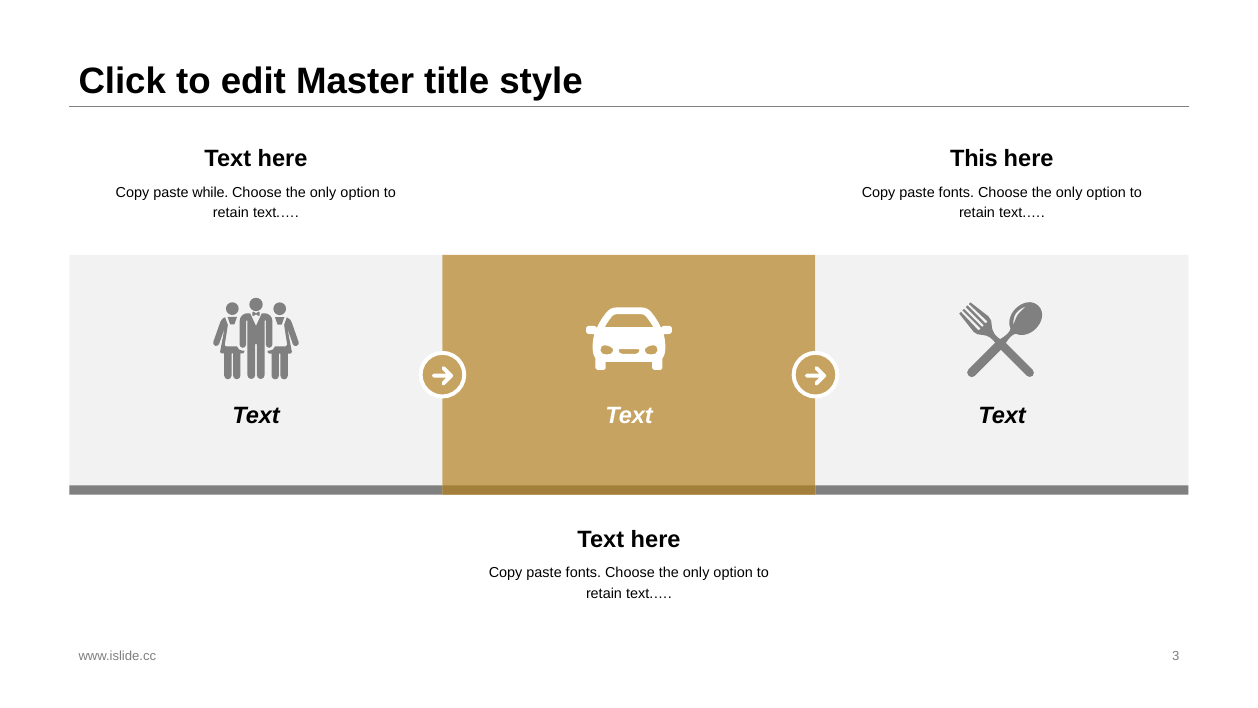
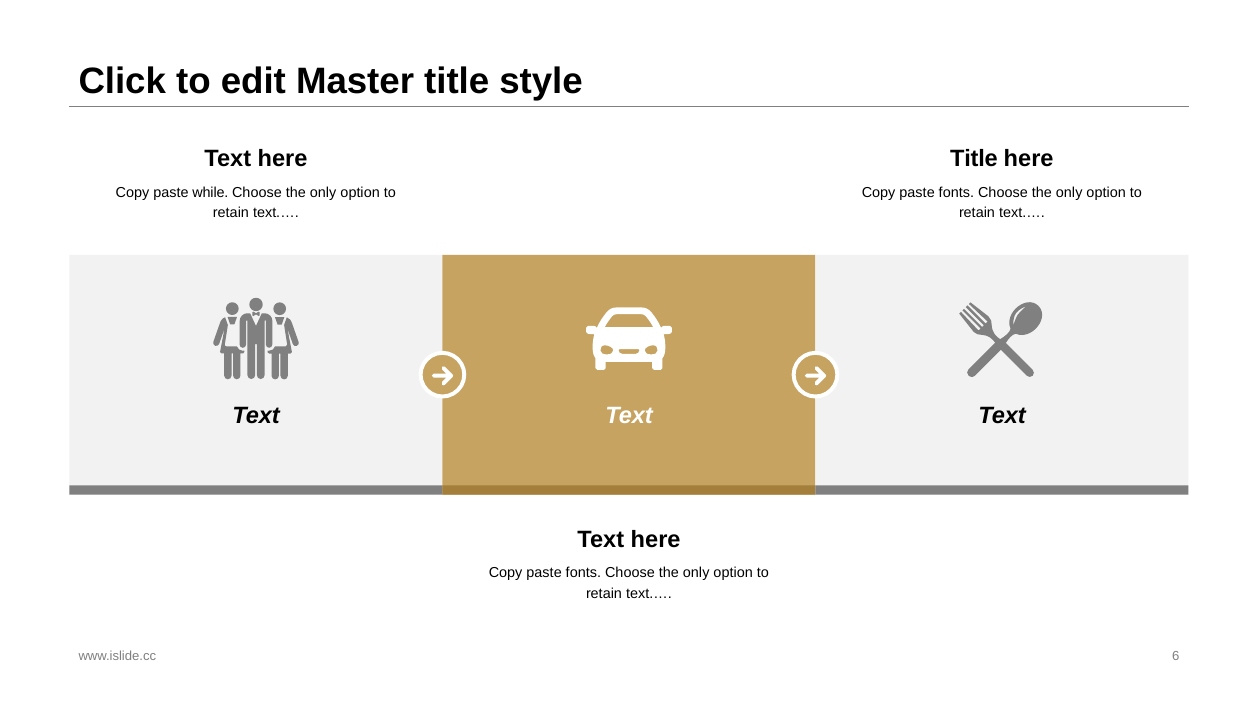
This at (974, 159): This -> Title
3: 3 -> 6
